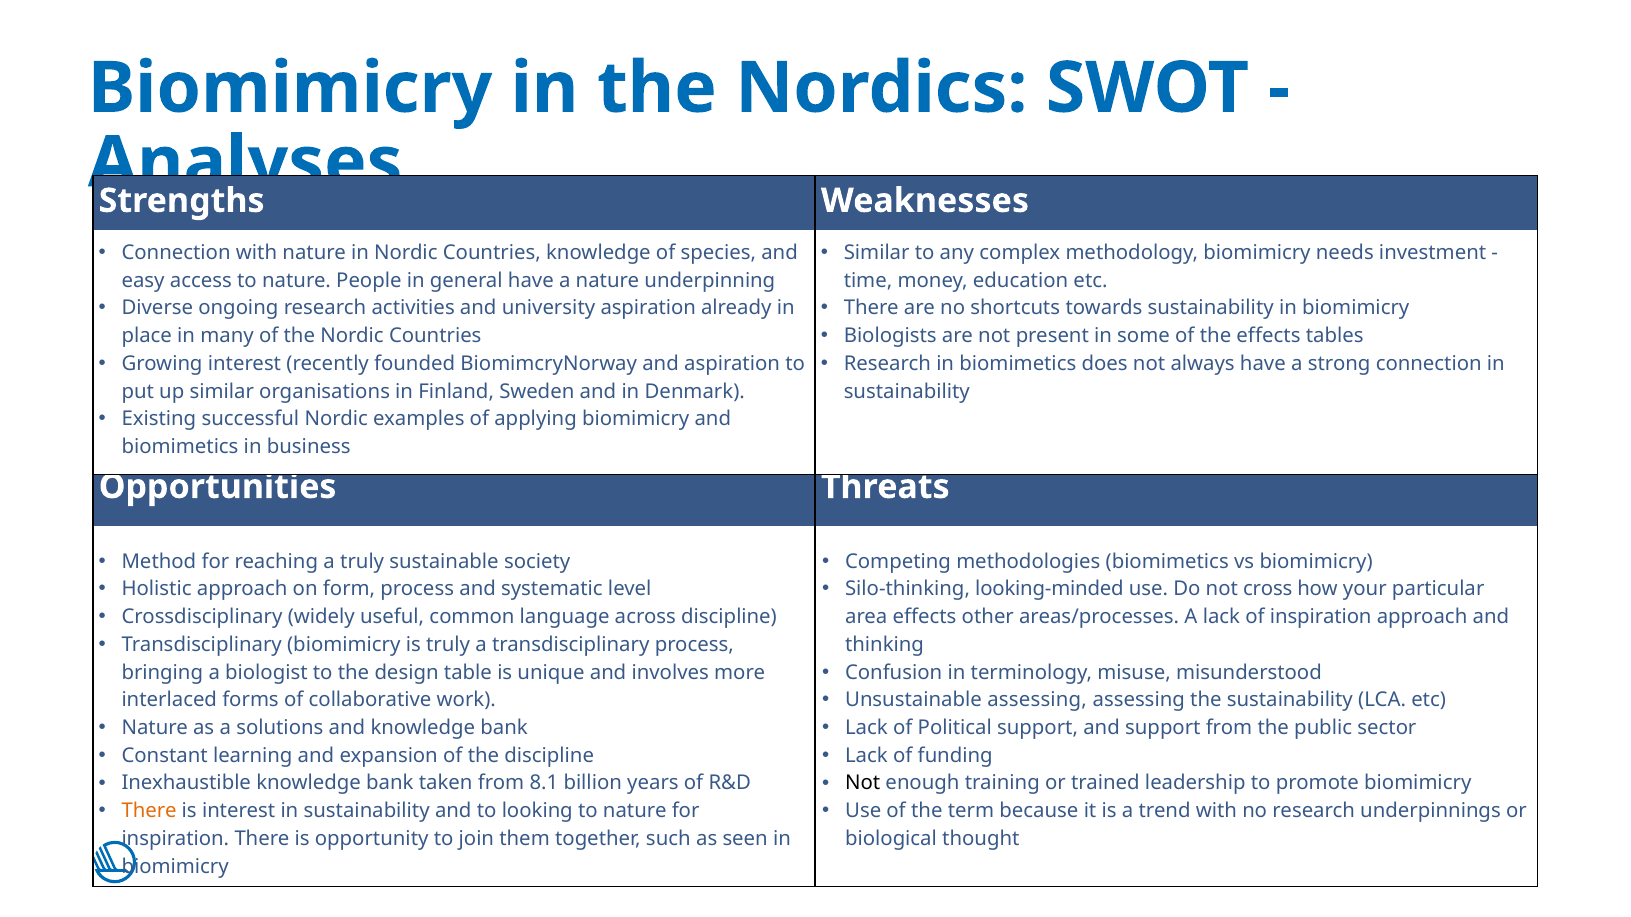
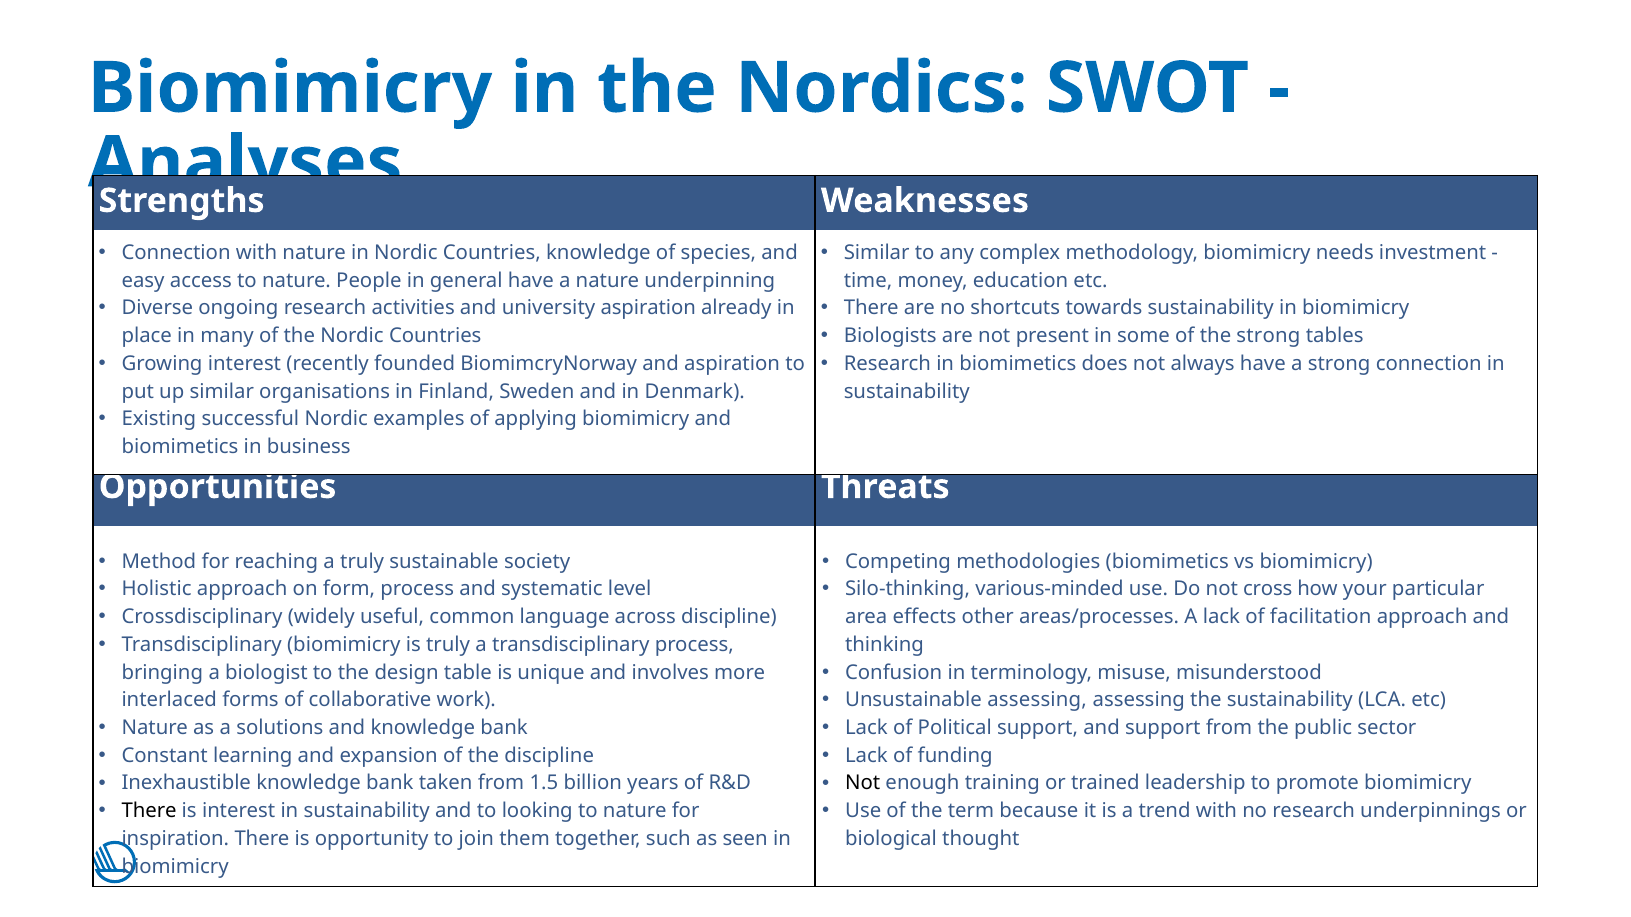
the effects: effects -> strong
looking-minded: looking-minded -> various-minded
of inspiration: inspiration -> facilitation
8.1: 8.1 -> 1.5
There at (149, 811) colour: orange -> black
